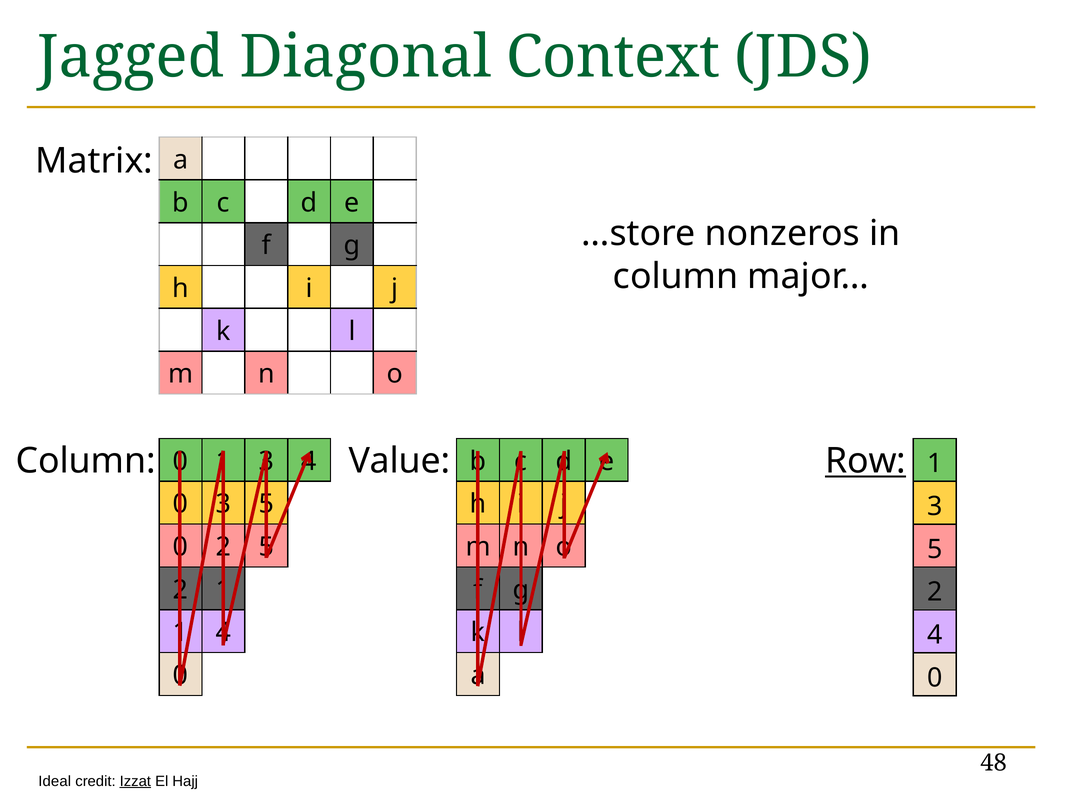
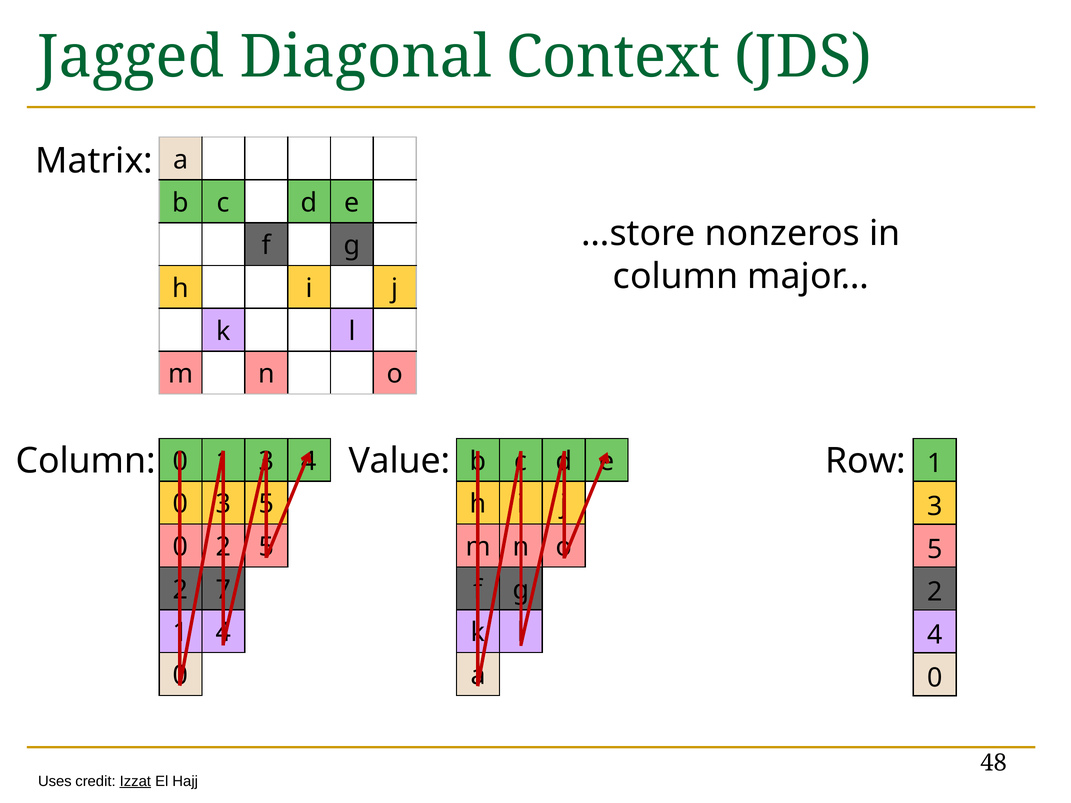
Row underline: present -> none
2 1: 1 -> 7
Ideal: Ideal -> Uses
